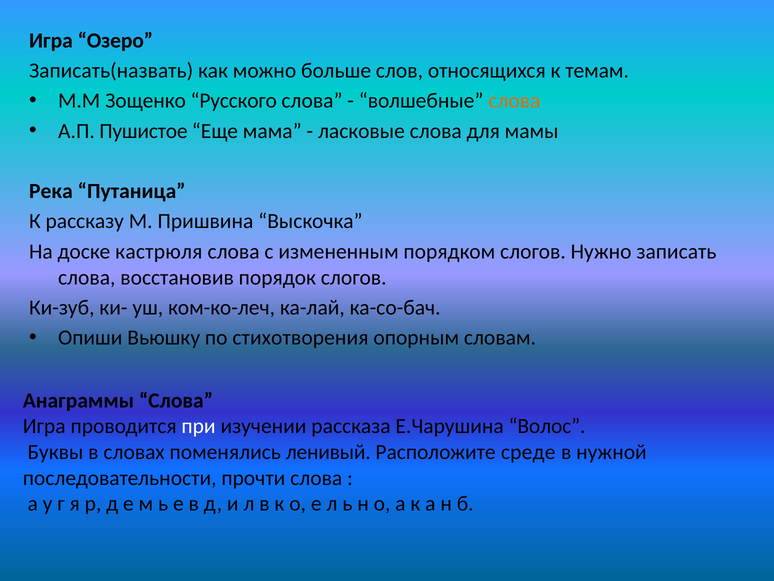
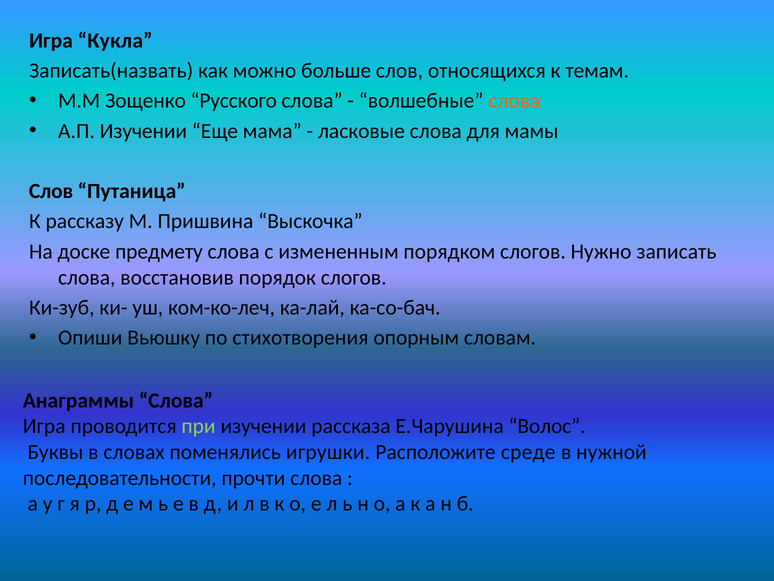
Озеро: Озеро -> Кукла
А.П Пушистое: Пушистое -> Изучении
Река at (51, 191): Река -> Слов
кастрюля: кастрюля -> предмету
при colour: white -> light green
ленивый: ленивый -> игрушки
